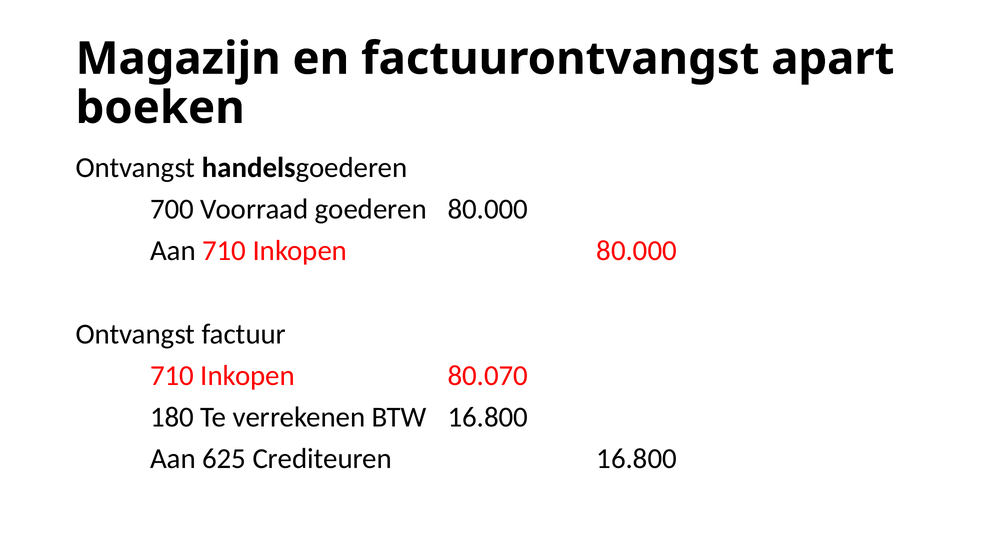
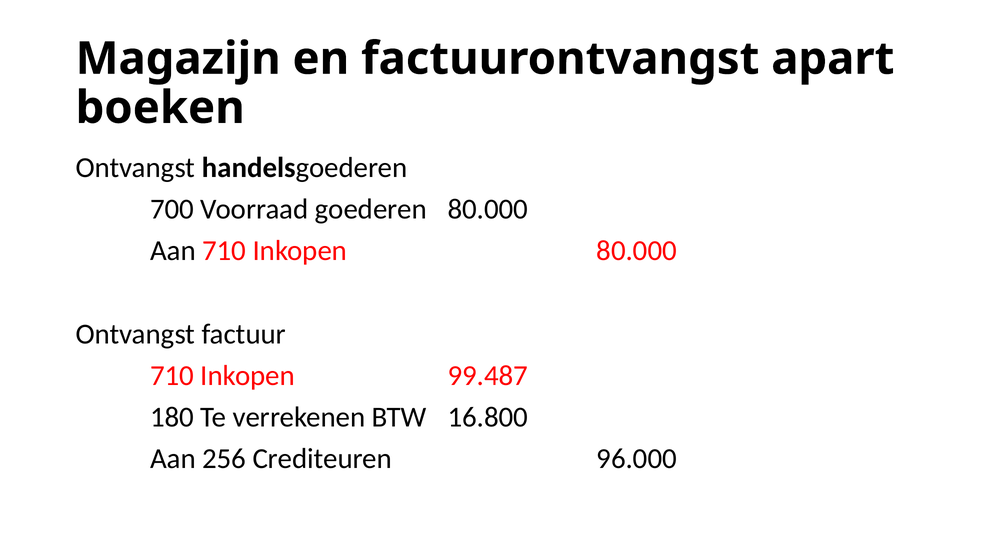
80.070: 80.070 -> 99.487
625: 625 -> 256
Crediteuren 16.800: 16.800 -> 96.000
